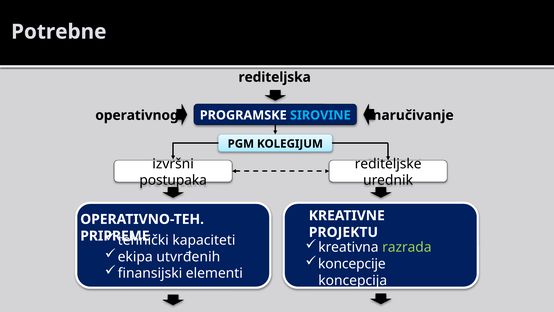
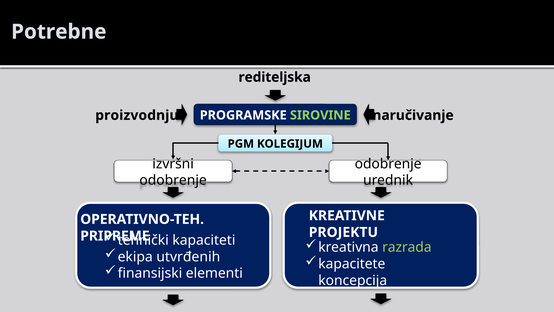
operativnog: operativnog -> proizvodnju
SIROVINE colour: light blue -> light green
rediteljske at (388, 164): rediteljske -> odobrenje
postupaka at (173, 180): postupaka -> odobrenje
koncepcije: koncepcije -> kapacitete
